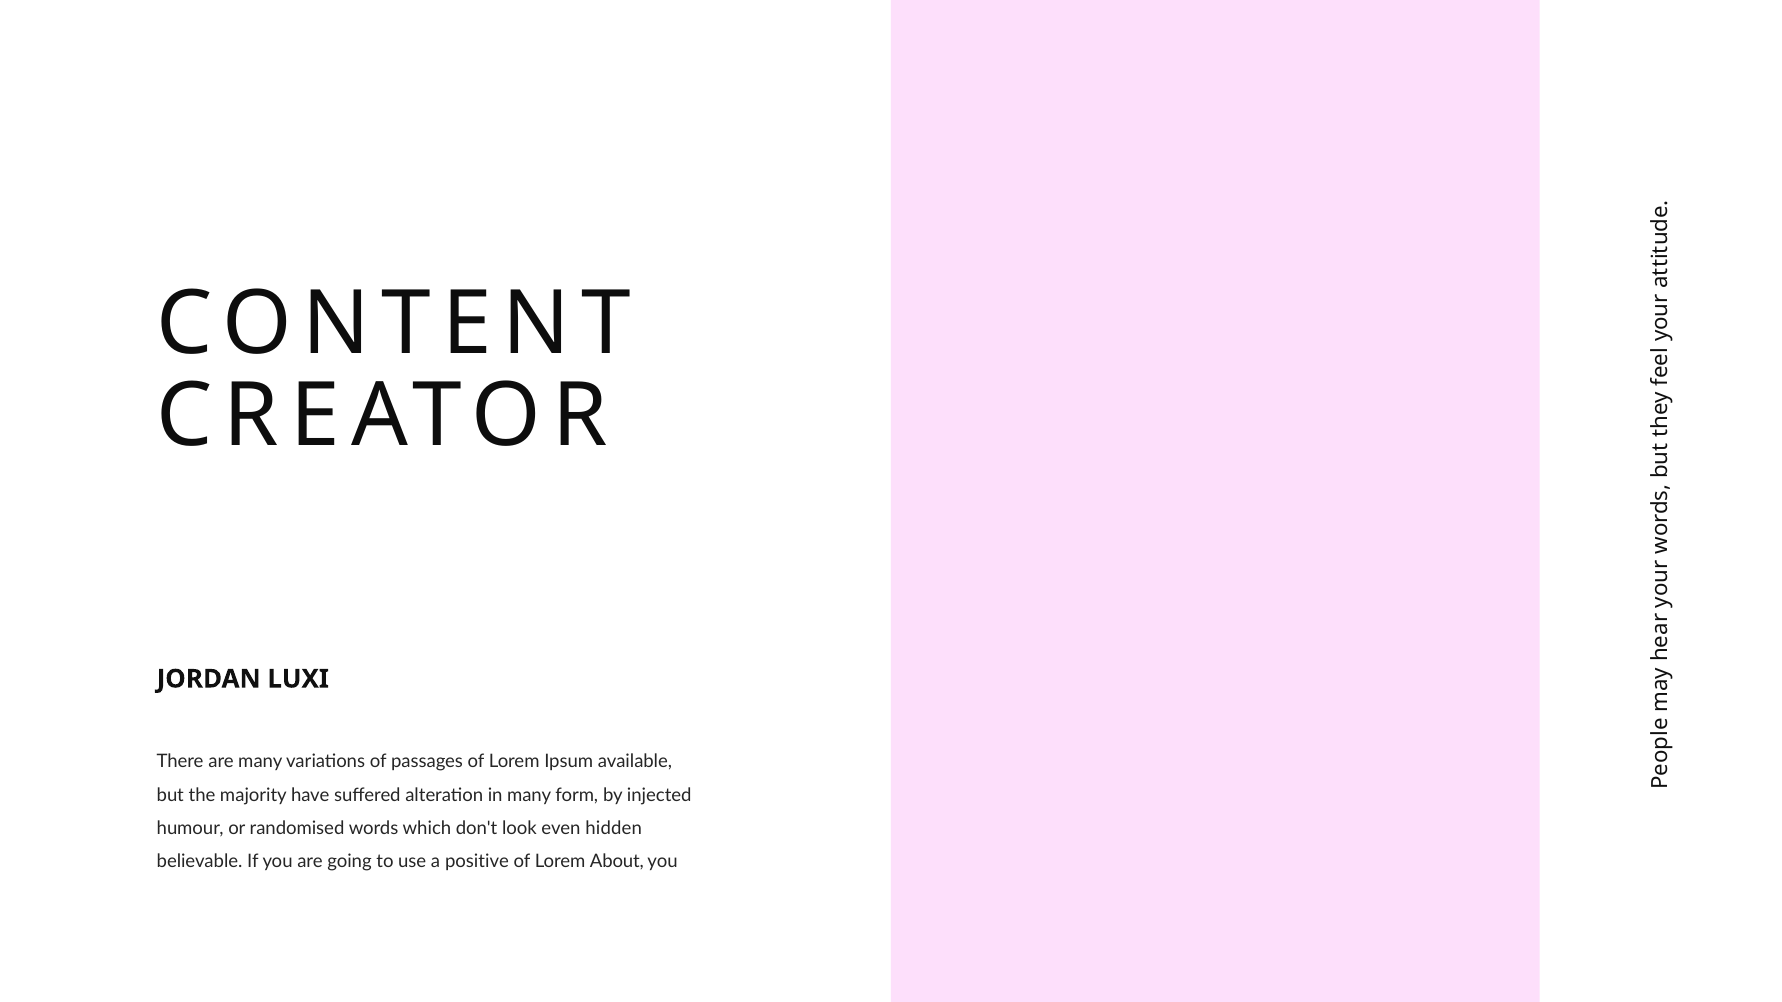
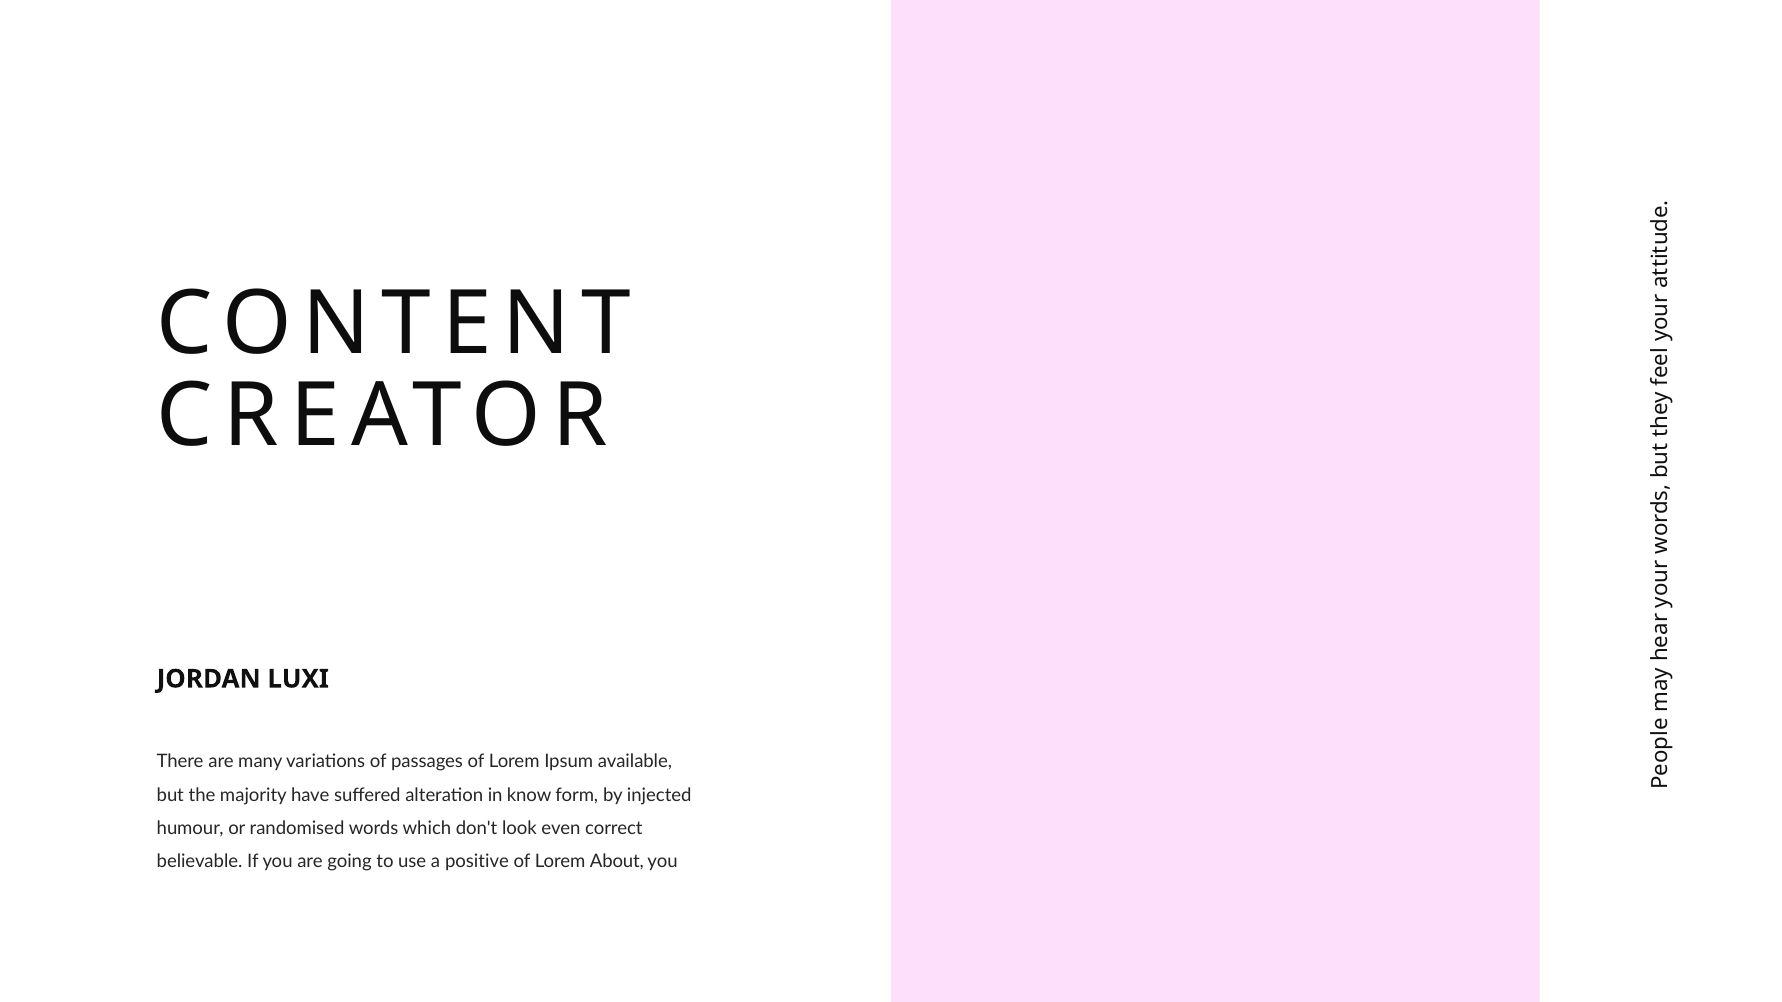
in many: many -> know
hidden: hidden -> correct
